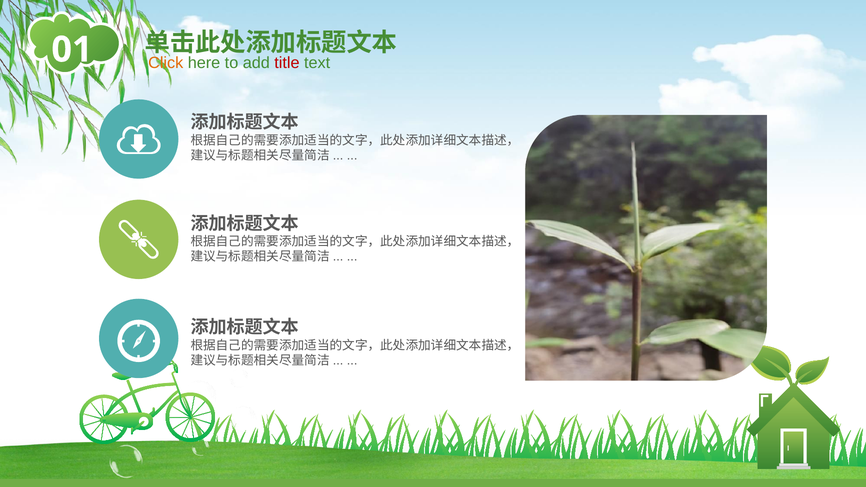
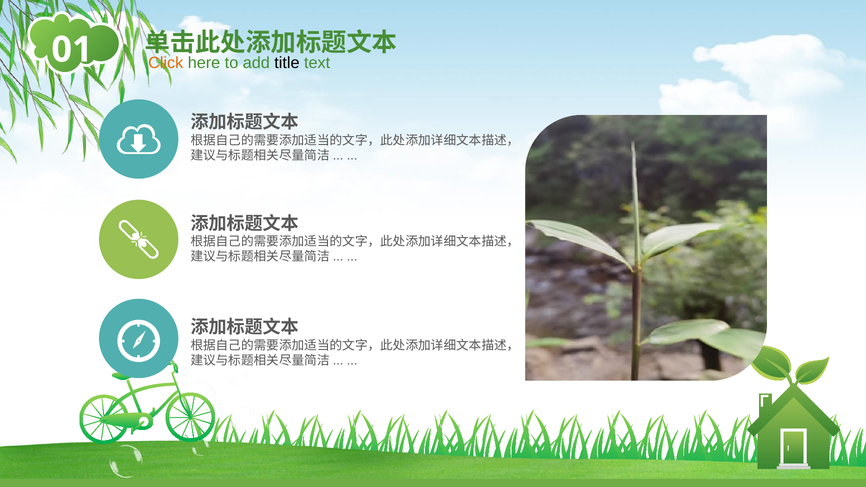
title colour: red -> black
